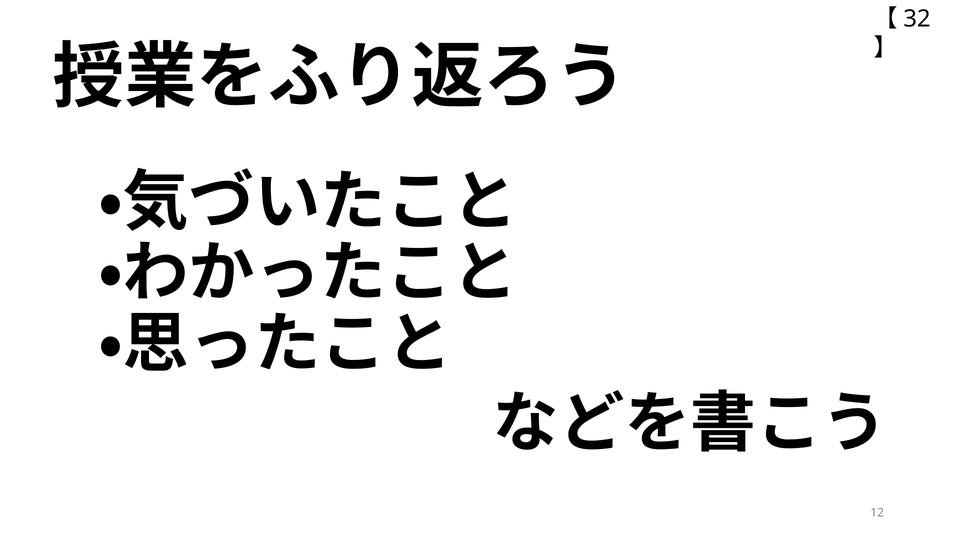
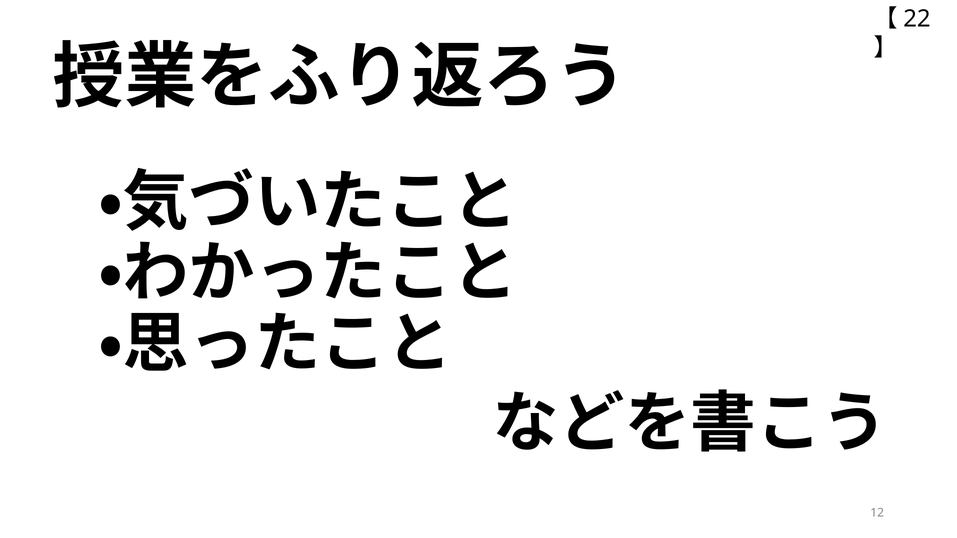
32: 32 -> 22
